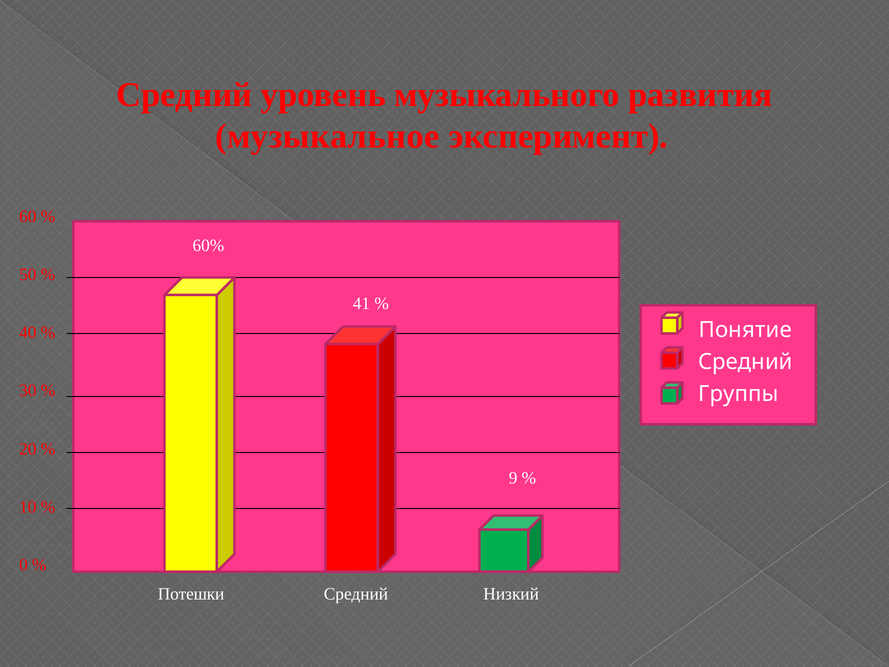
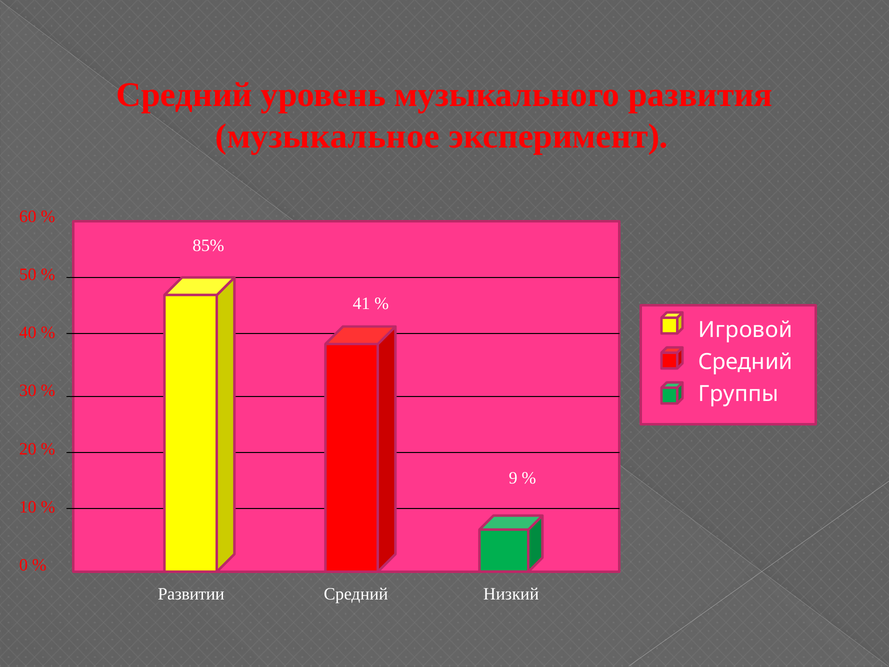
60%: 60% -> 85%
Понятие: Понятие -> Игровой
Потешки: Потешки -> Развитии
